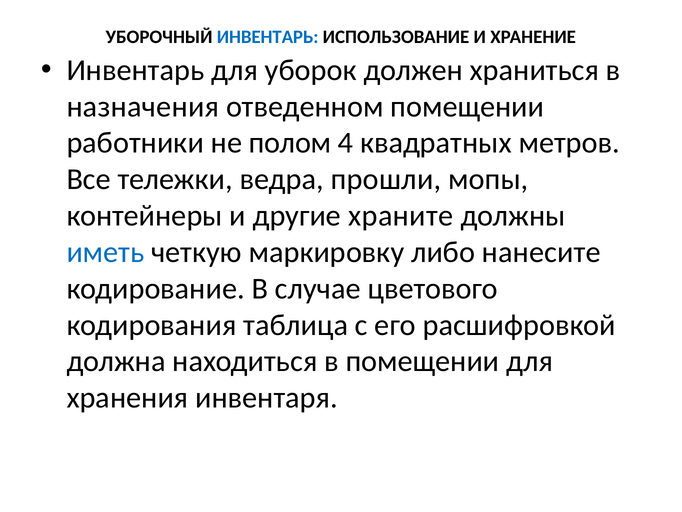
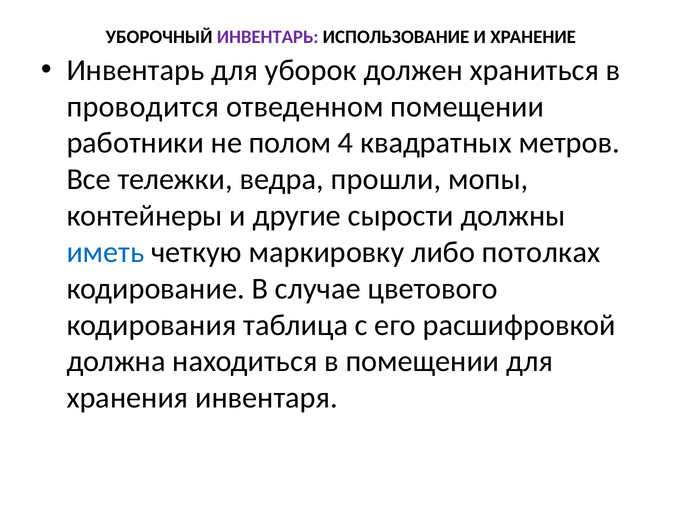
ИНВЕНТАРЬ at (268, 37) colour: blue -> purple
назначения: назначения -> проводится
храните: храните -> сырости
нанесите: нанесите -> потолках
